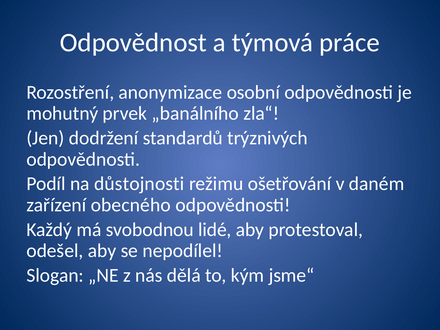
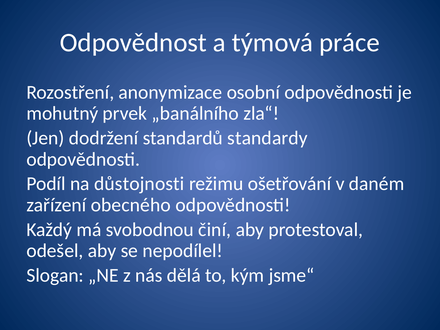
trýznivých: trýznivých -> standardy
lidé: lidé -> činí
